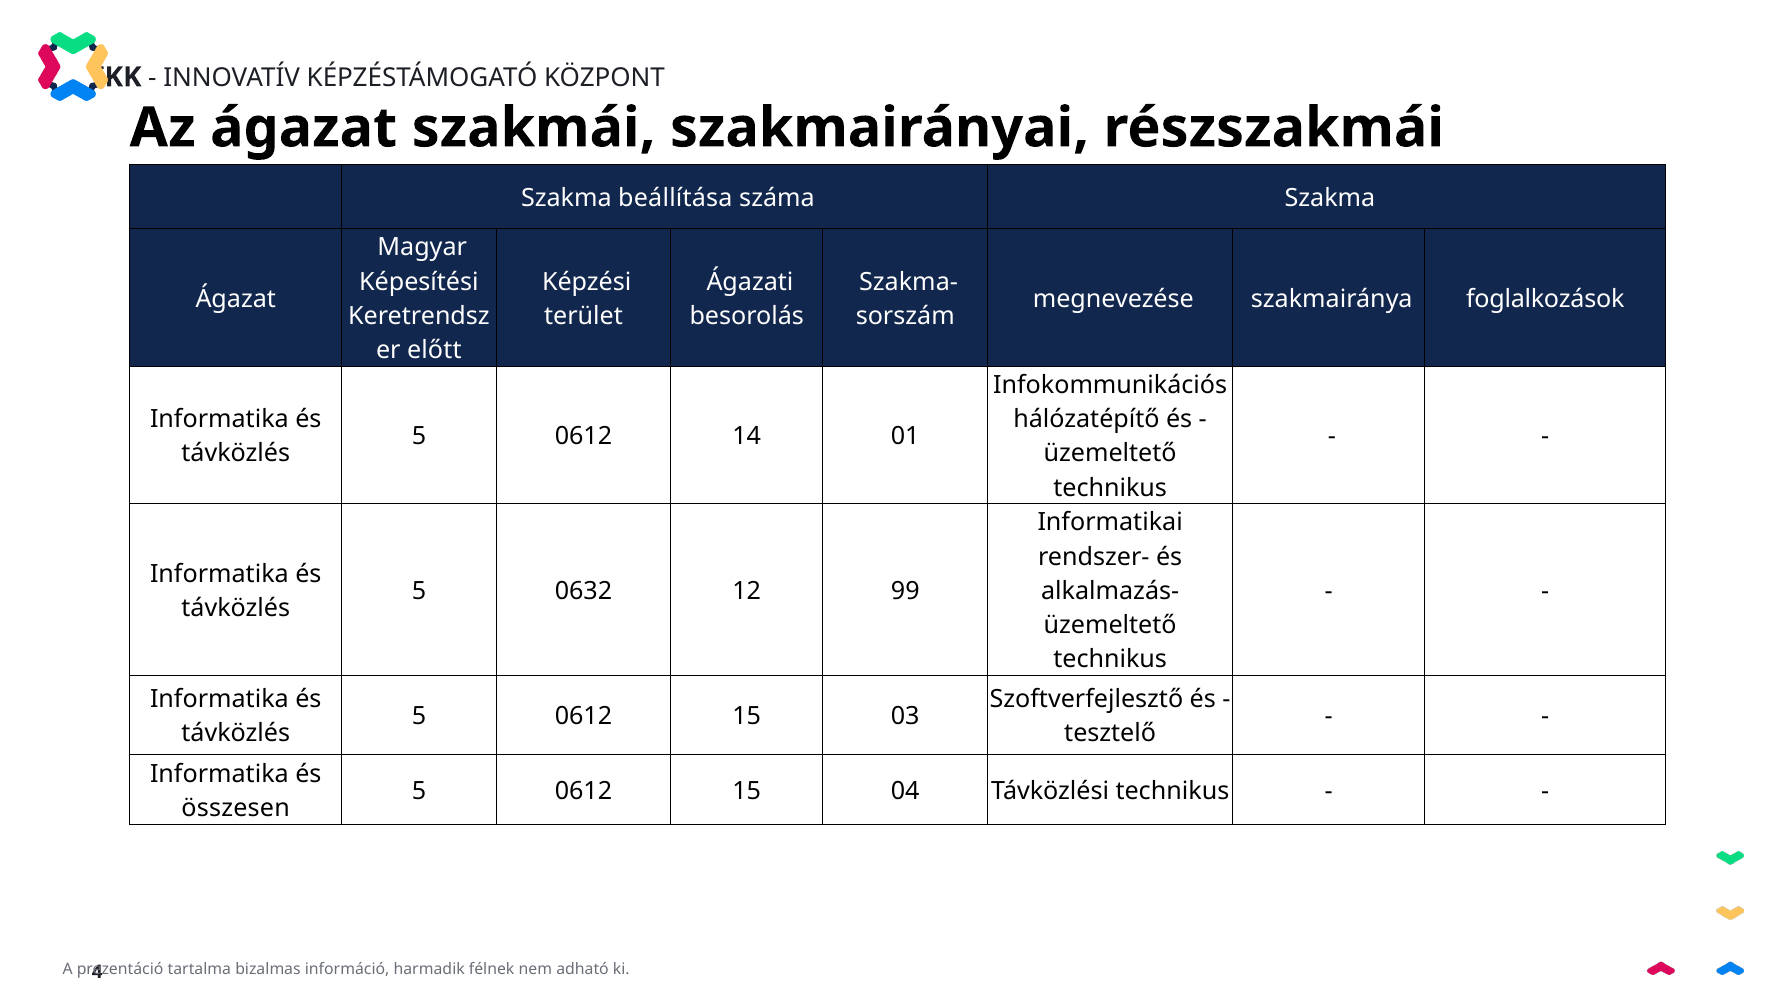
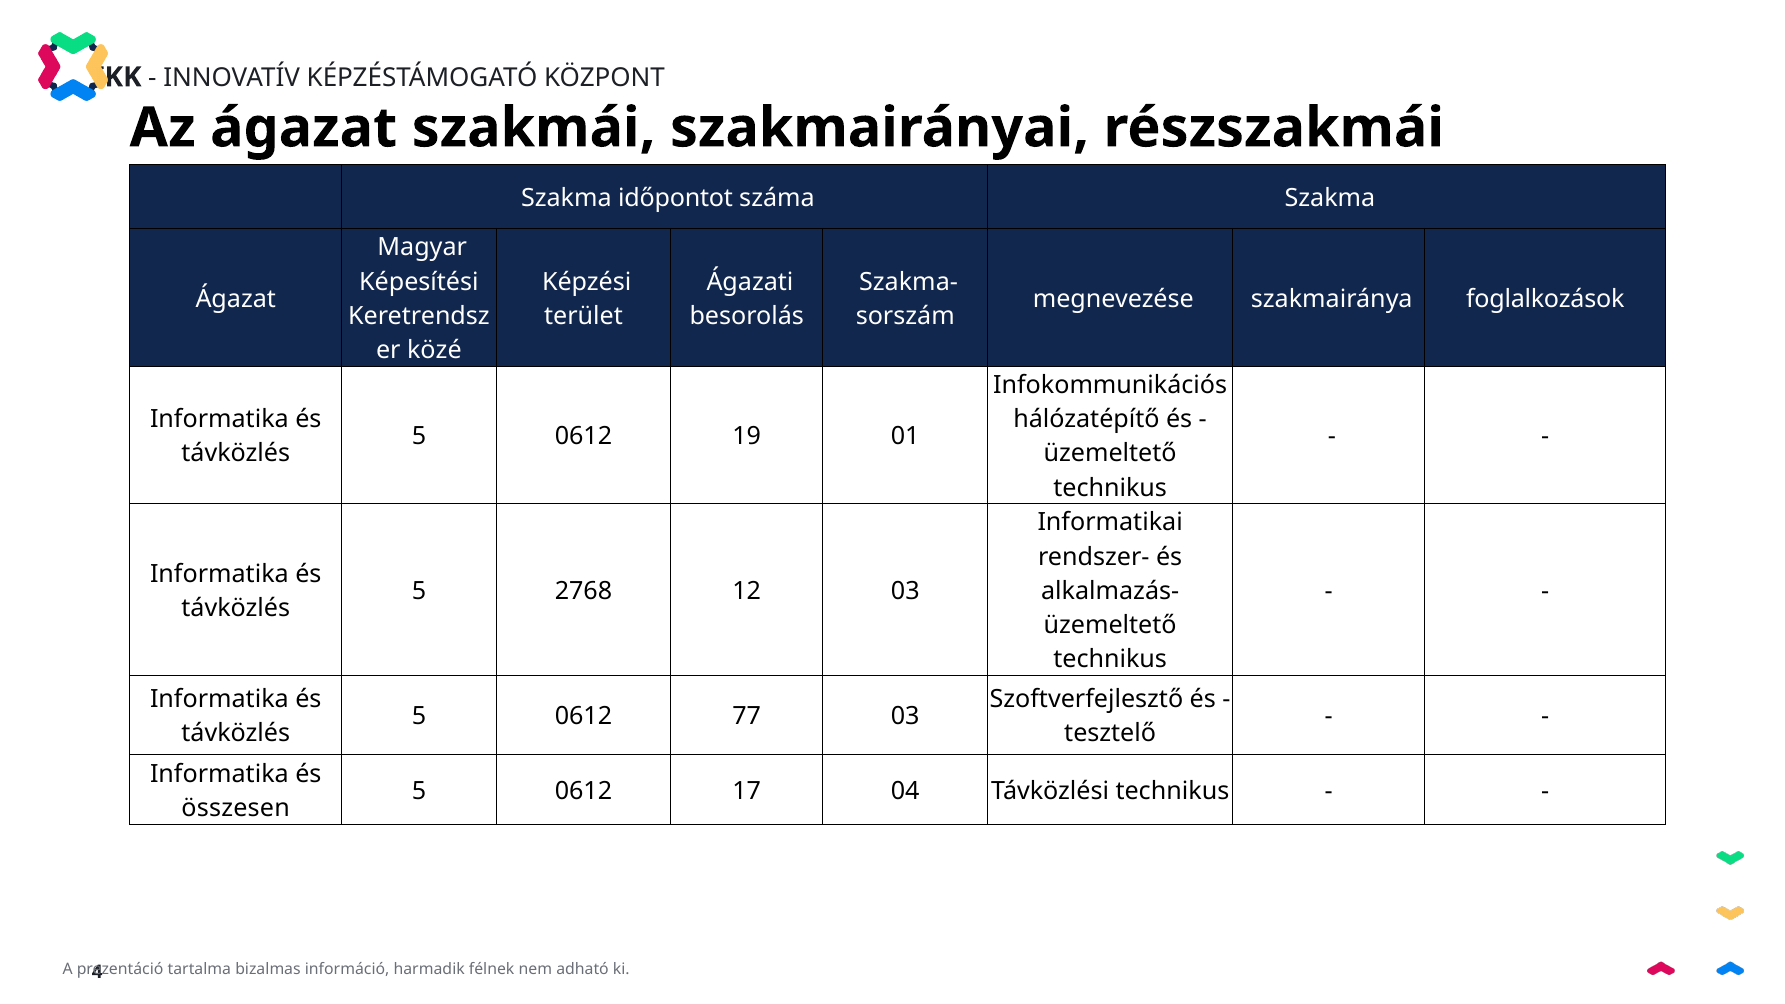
beállítása: beállítása -> időpontot
előtt: előtt -> közé
14: 14 -> 19
0632: 0632 -> 2768
12 99: 99 -> 03
15 at (747, 717): 15 -> 77
15 at (747, 791): 15 -> 17
